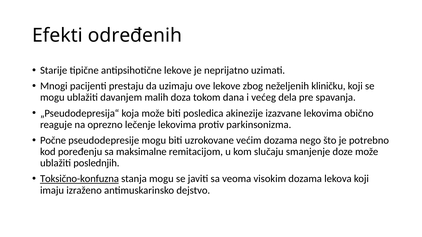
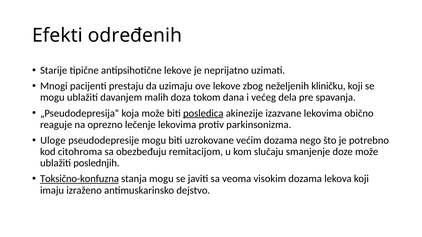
posledica underline: none -> present
Počne: Počne -> Uloge
poređenju: poređenju -> citohroma
maksimalne: maksimalne -> obezbeđuju
